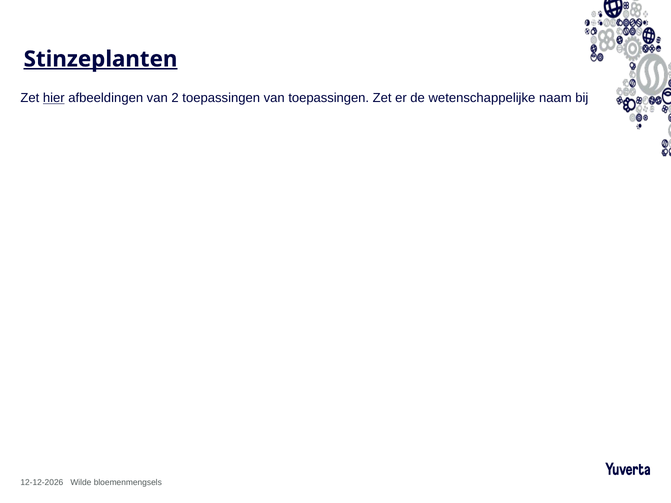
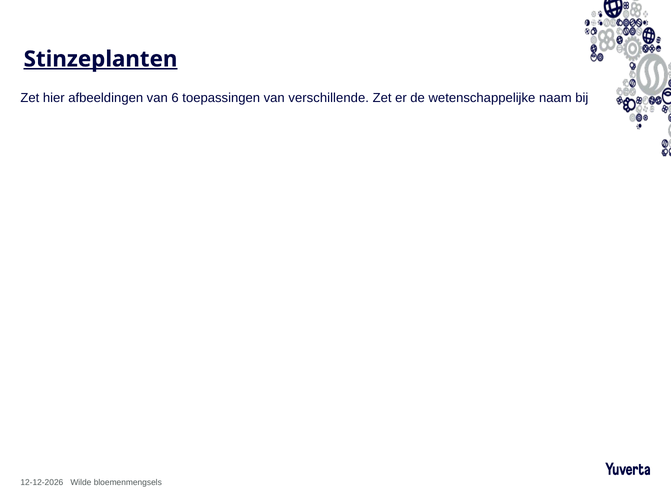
hier underline: present -> none
2: 2 -> 6
van toepassingen: toepassingen -> verschillende
